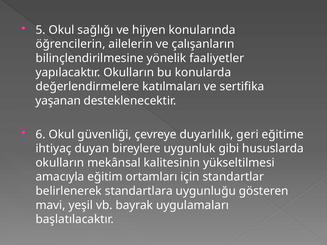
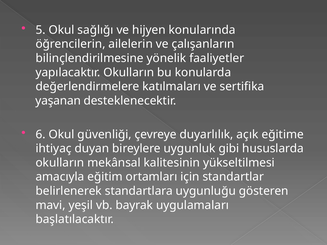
geri: geri -> açık
